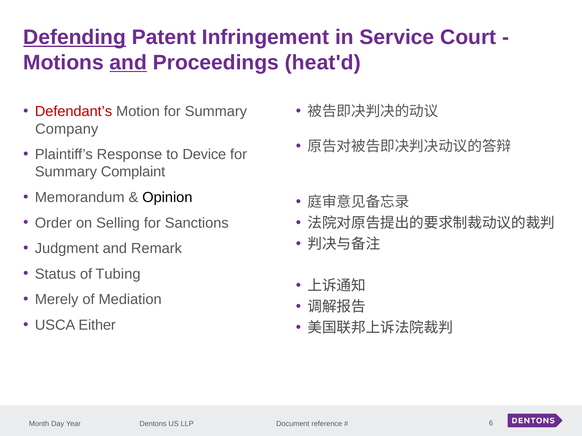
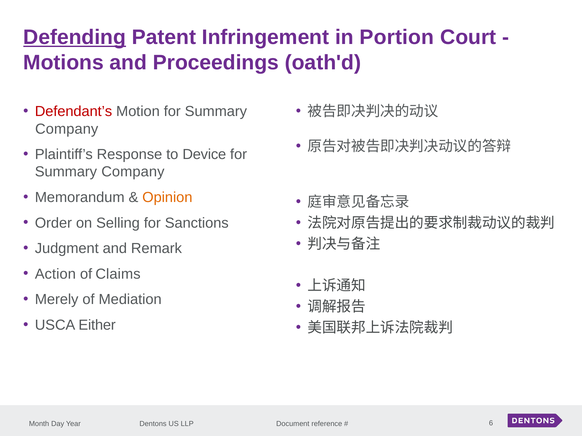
Service: Service -> Portion
and at (128, 63) underline: present -> none
heat'd: heat'd -> oath'd
Complaint at (133, 172): Complaint -> Company
Opinion colour: black -> orange
Status: Status -> Action
Tubing: Tubing -> Claims
